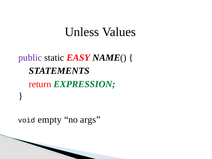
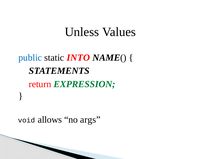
public colour: purple -> blue
EASY: EASY -> INTO
empty: empty -> allows
